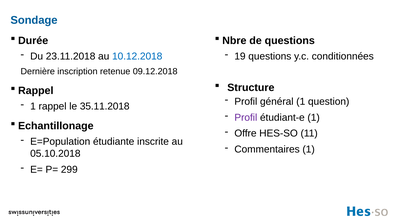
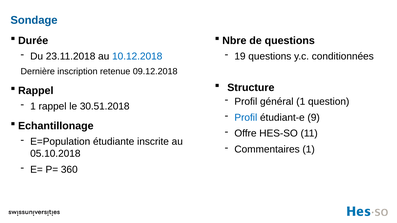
35.11.2018: 35.11.2018 -> 30.51.2018
Profil at (246, 118) colour: purple -> blue
étudiant-e 1: 1 -> 9
299: 299 -> 360
